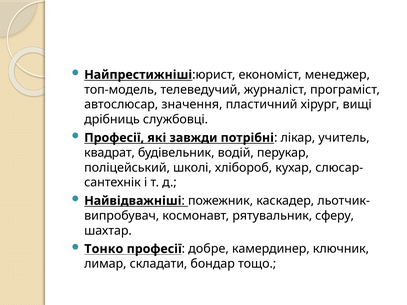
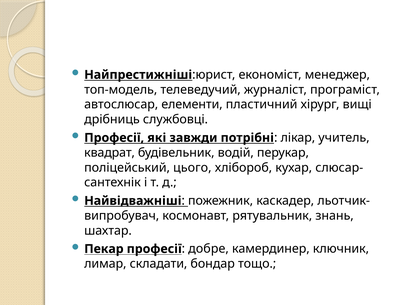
значення: значення -> елементи
школі: школі -> цього
сферу: сферу -> знань
Тонко: Тонко -> Пекар
